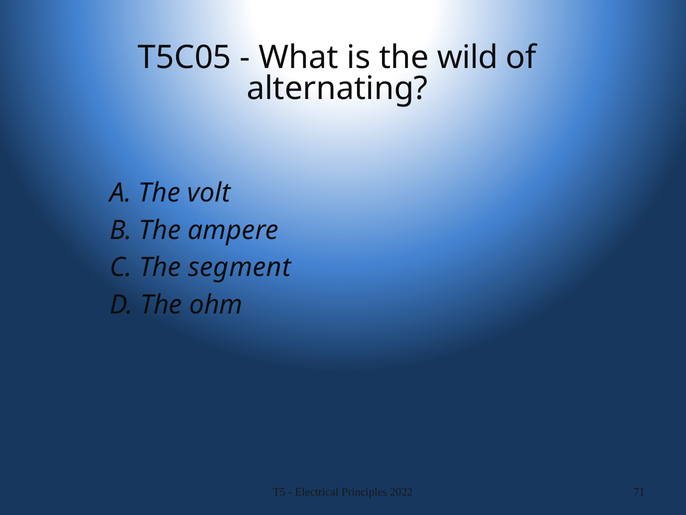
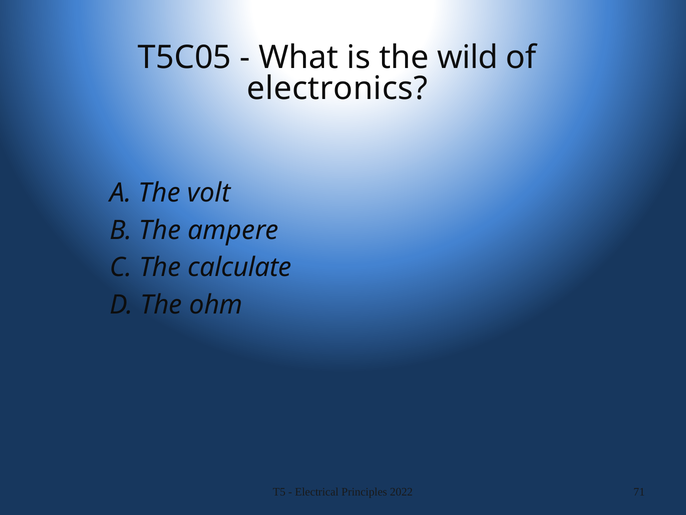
alternating: alternating -> electronics
segment: segment -> calculate
